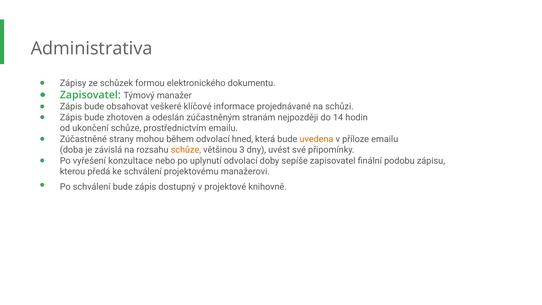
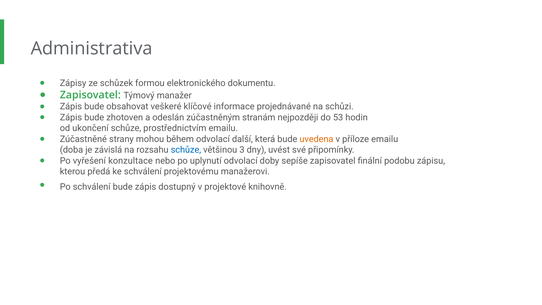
14: 14 -> 53
hned: hned -> další
schůze at (186, 150) colour: orange -> blue
